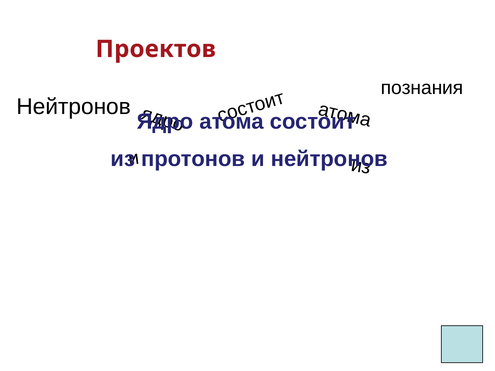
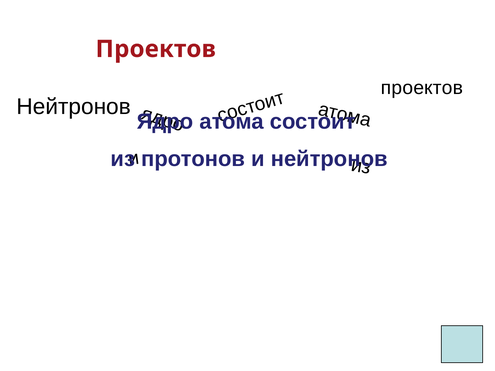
познания at (422, 88): познания -> проектов
